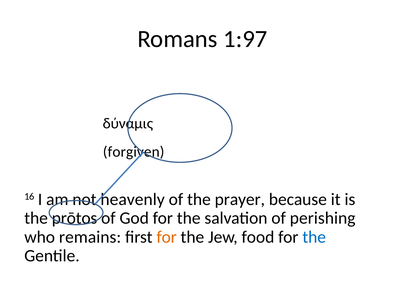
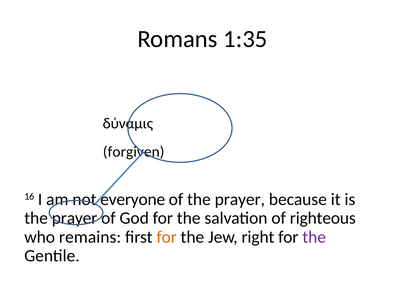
1:97: 1:97 -> 1:35
heavenly: heavenly -> everyone
prōtos at (75, 219): prōtos -> prayer
perishing: perishing -> righteous
food: food -> right
the at (314, 238) colour: blue -> purple
